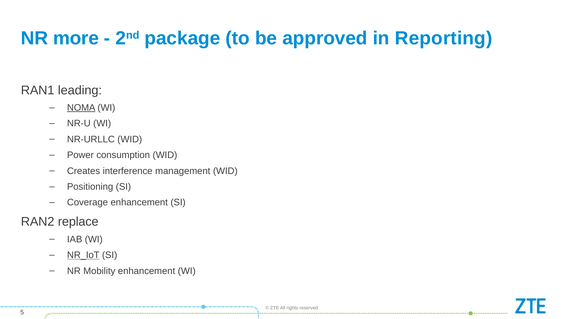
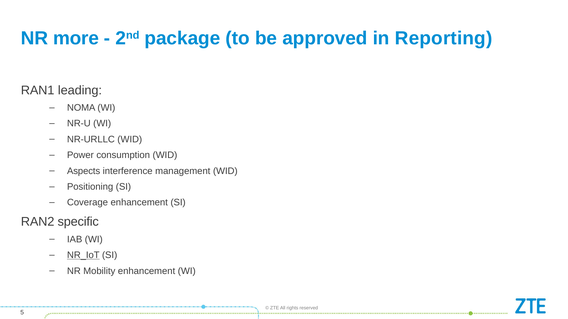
NOMA underline: present -> none
Creates: Creates -> Aspects
replace: replace -> specific
